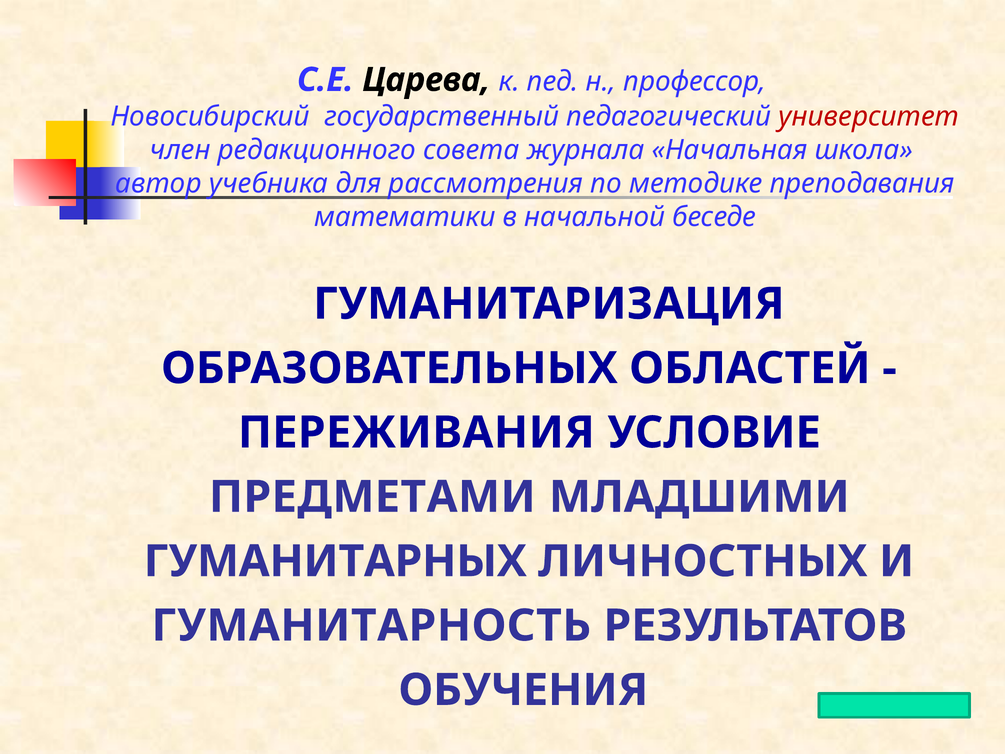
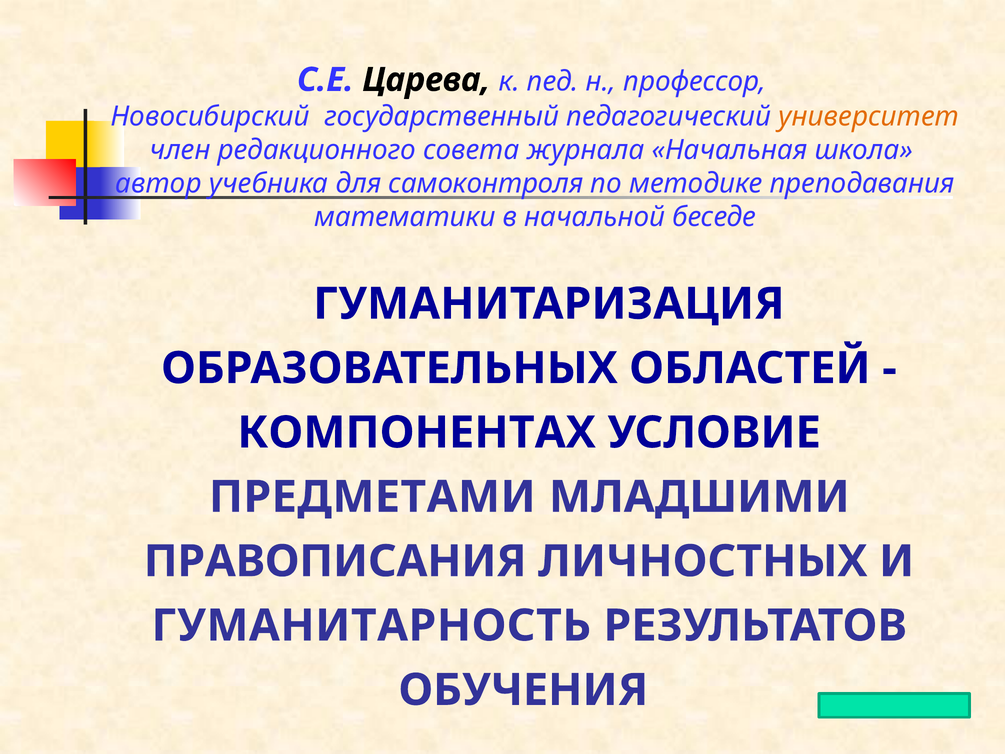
университет colour: red -> orange
рассмотрения: рассмотрения -> самоконтроля
ПЕРЕЖИВАНИЯ: ПЕРЕЖИВАНИЯ -> КОМПОНЕНТАХ
ГУМАНИТАРНЫХ: ГУМАНИТАРНЫХ -> ПРАВОПИСАНИЯ
